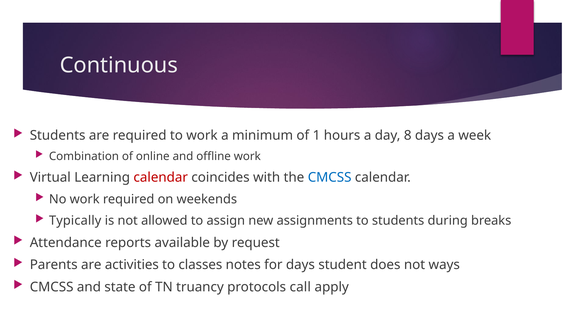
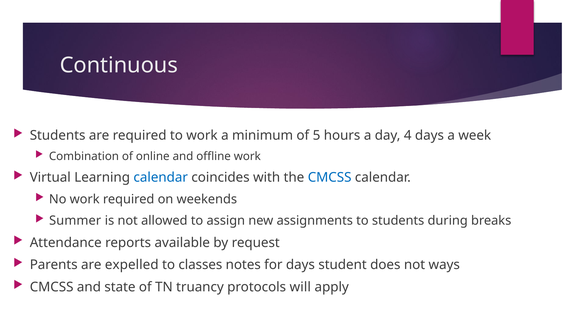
1: 1 -> 5
8: 8 -> 4
calendar at (161, 178) colour: red -> blue
Typically: Typically -> Summer
activities: activities -> expelled
call: call -> will
